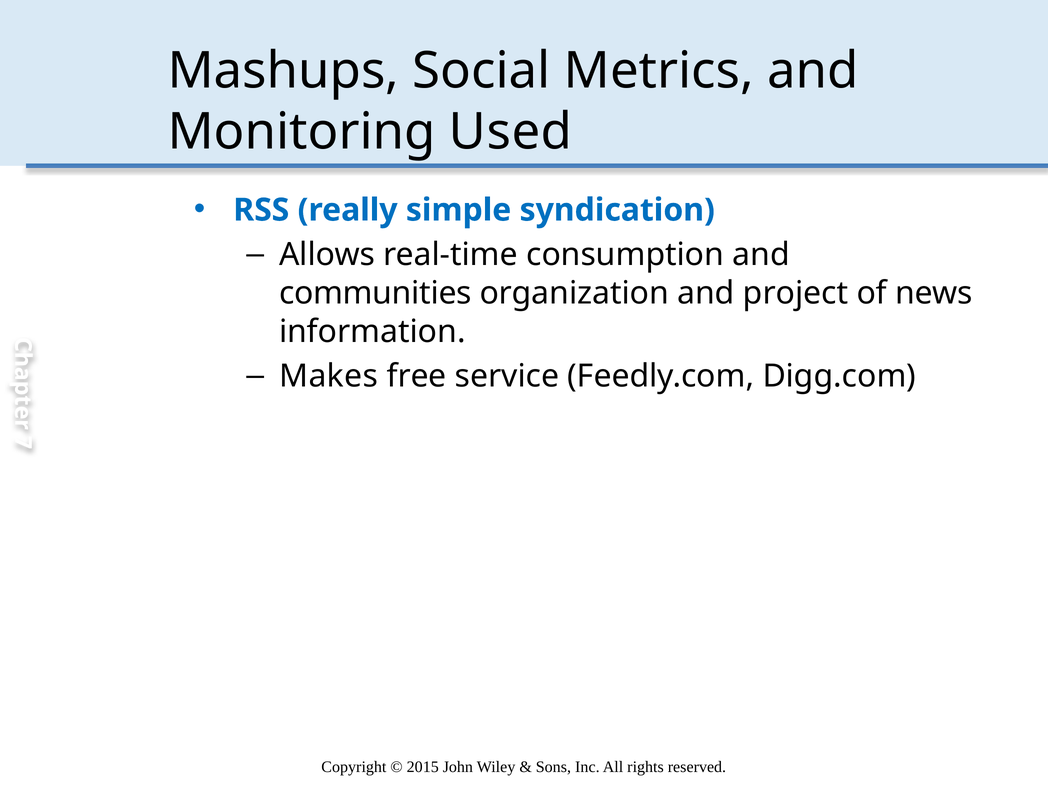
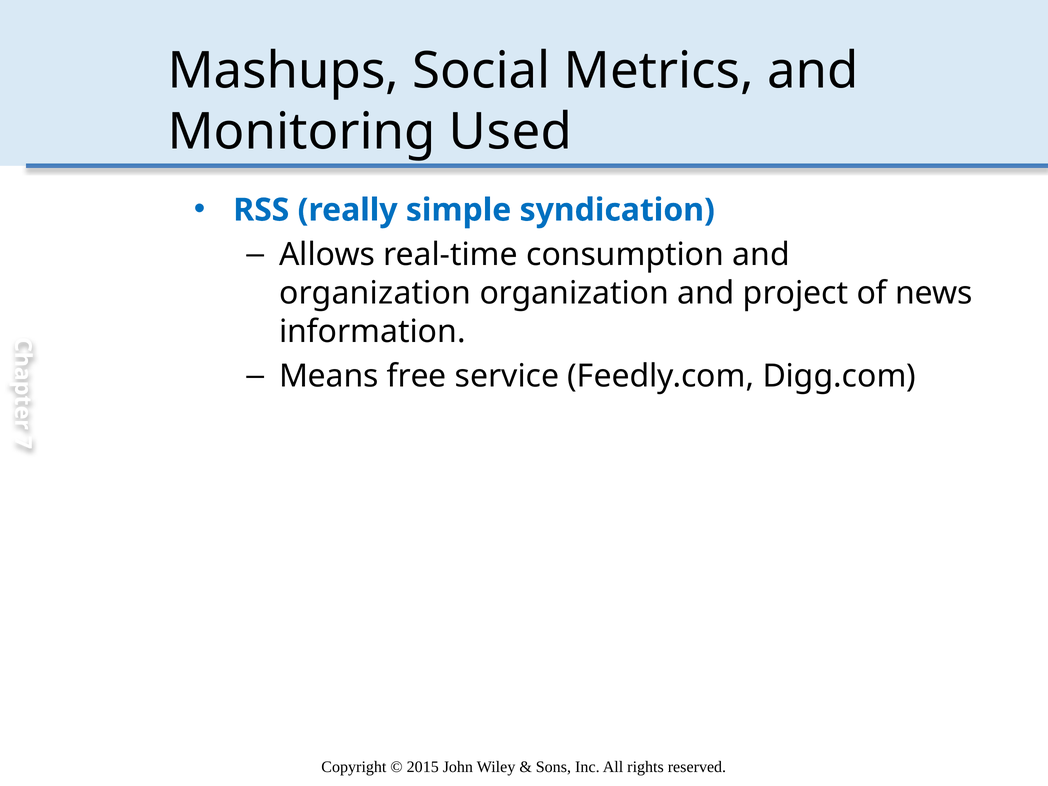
communities at (375, 293): communities -> organization
Makes: Makes -> Means
